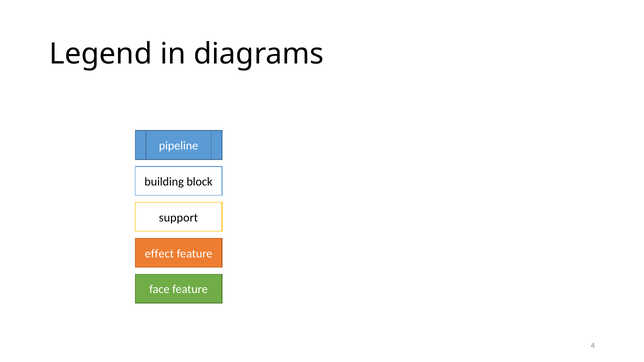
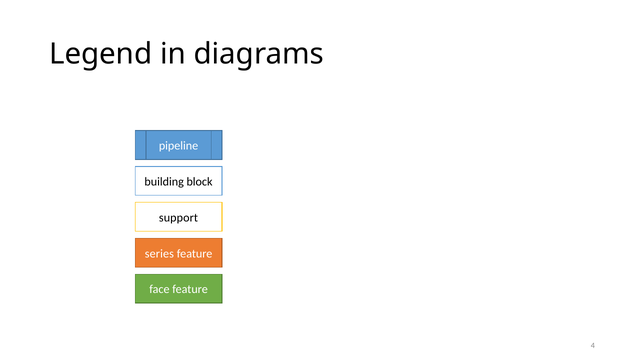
effect: effect -> series
